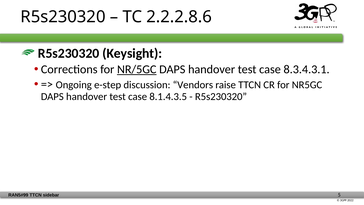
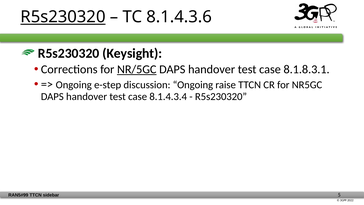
R5s230320 at (63, 17) underline: none -> present
2.2.2.8.6: 2.2.2.8.6 -> 8.1.4.3.6
8.3.4.3.1: 8.3.4.3.1 -> 8.1.8.3.1
discussion Vendors: Vendors -> Ongoing
8.1.4.3.5: 8.1.4.3.5 -> 8.1.4.3.4
